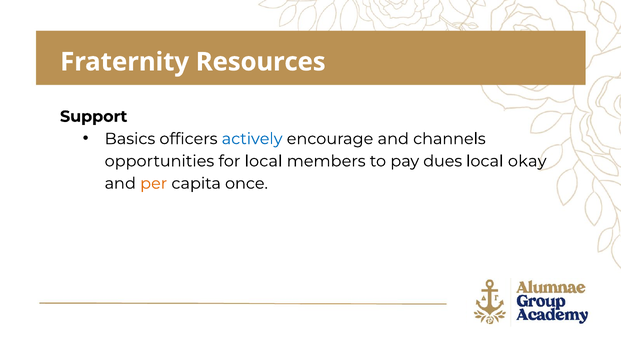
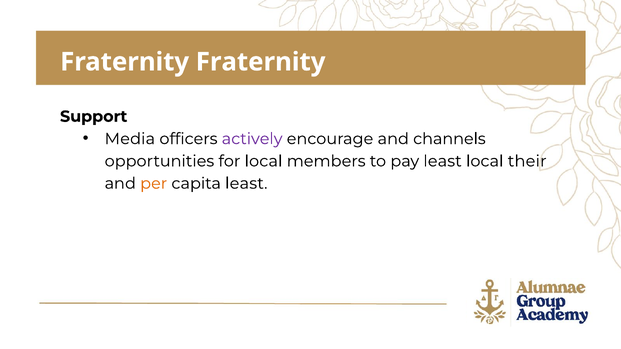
Fraternity Resources: Resources -> Fraternity
Basics: Basics -> Media
actively colour: blue -> purple
pay dues: dues -> least
okay: okay -> their
capita once: once -> least
